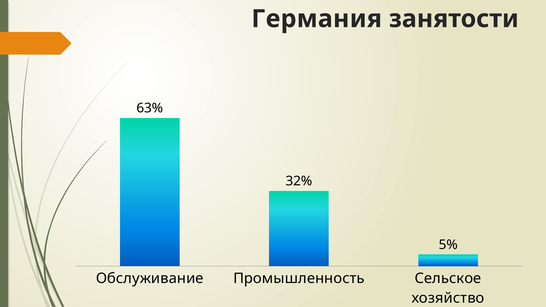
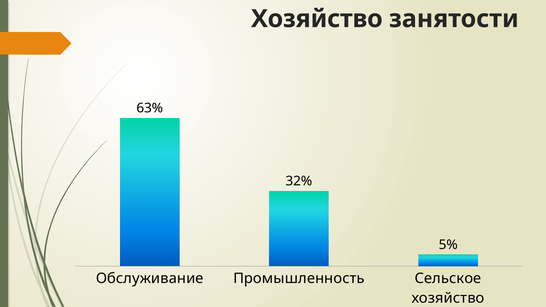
Германия at (317, 19): Германия -> Хозяйство
